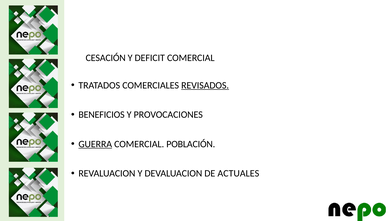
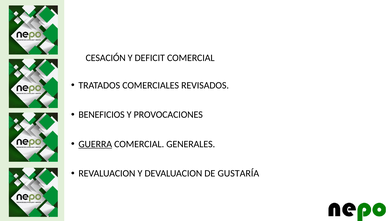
REVISADOS underline: present -> none
POBLACIÓN: POBLACIÓN -> GENERALES
ACTUALES: ACTUALES -> GUSTARÍA
